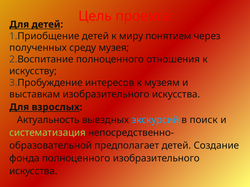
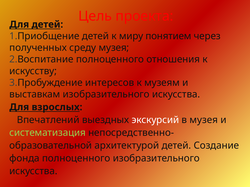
Актуальность: Актуальность -> Впечатлений
экскурсий colour: light blue -> white
в поиск: поиск -> музея
предполагает: предполагает -> архитектурой
